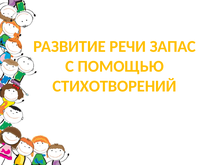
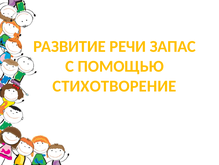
СТИХОТВОРЕНИЙ: СТИХОТВОРЕНИЙ -> СТИХОТВОРЕНИЕ
